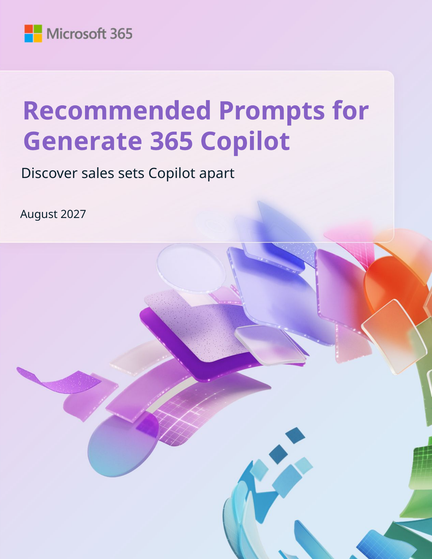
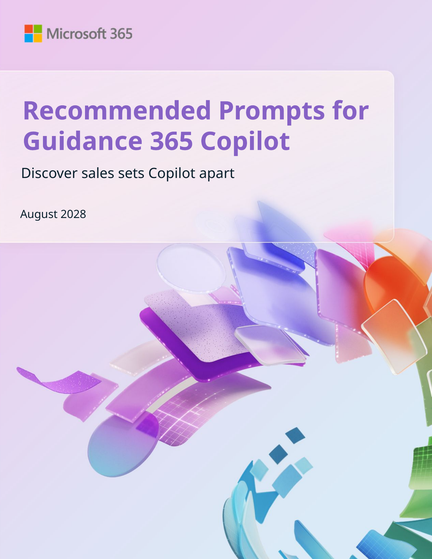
Generate: Generate -> Guidance
2027: 2027 -> 2028
